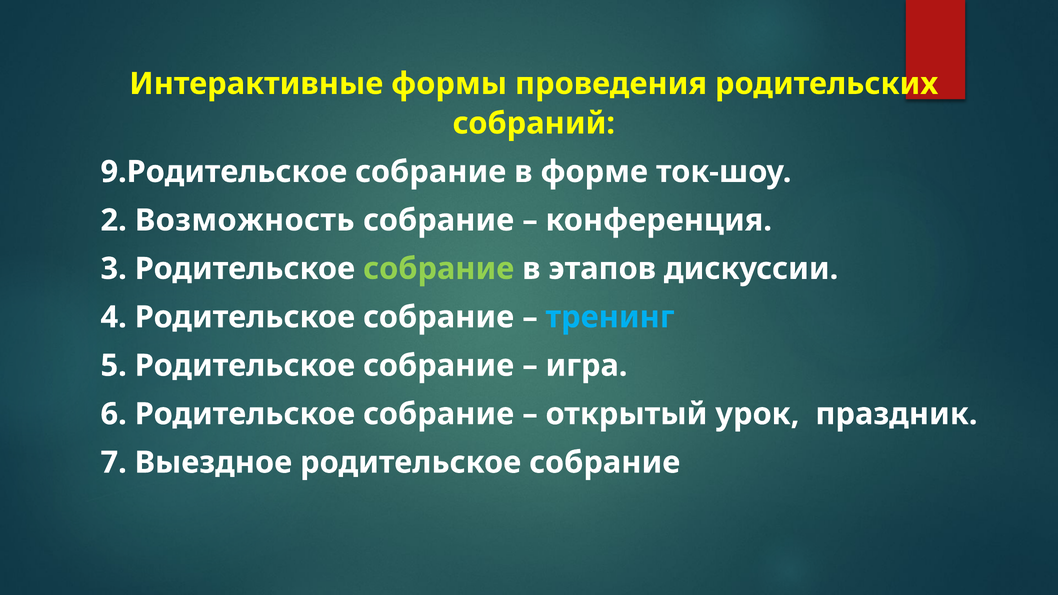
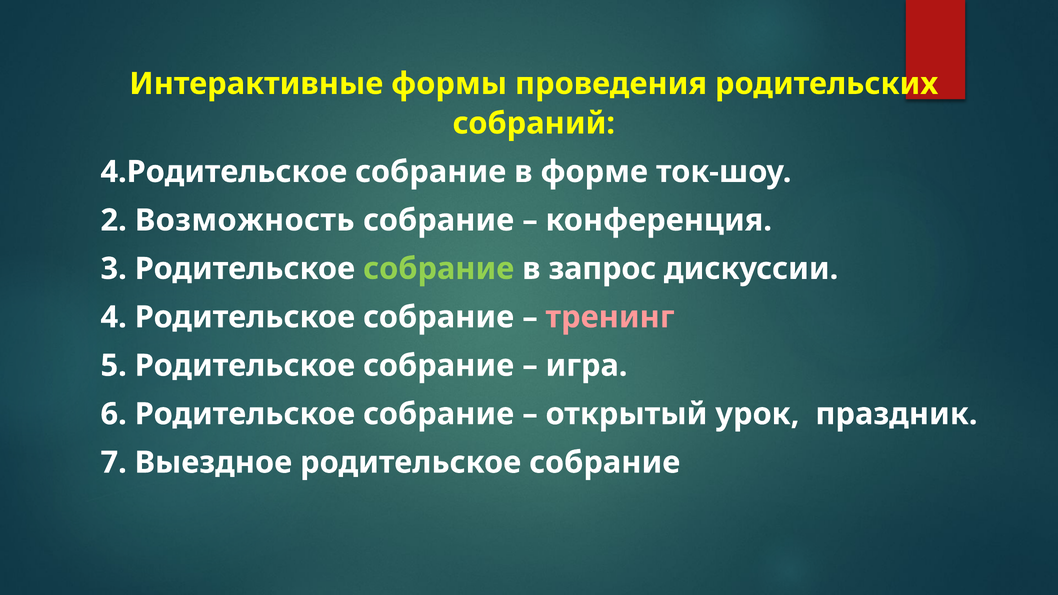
9.Родительское: 9.Родительское -> 4.Родительское
этапов: этапов -> запрос
тренинг colour: light blue -> pink
